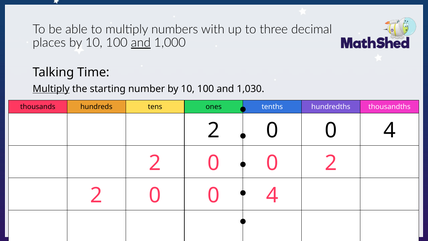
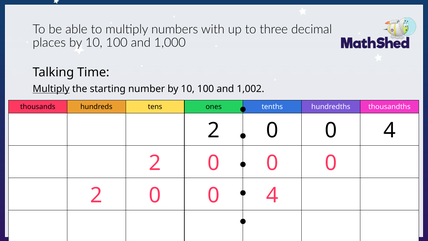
and at (141, 43) underline: present -> none
1,030: 1,030 -> 1,002
0 0 2: 2 -> 0
